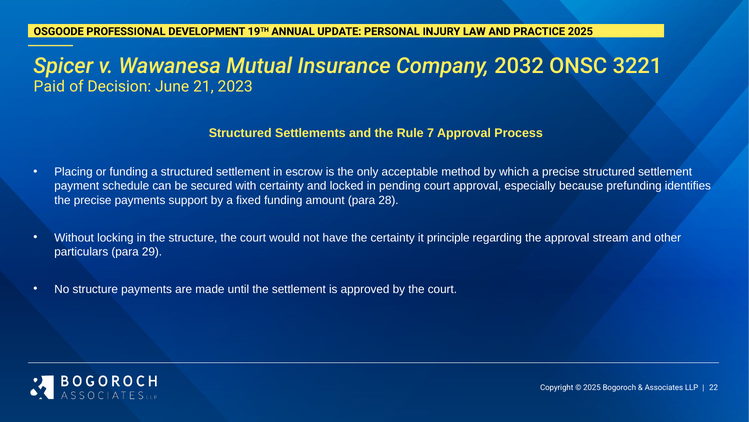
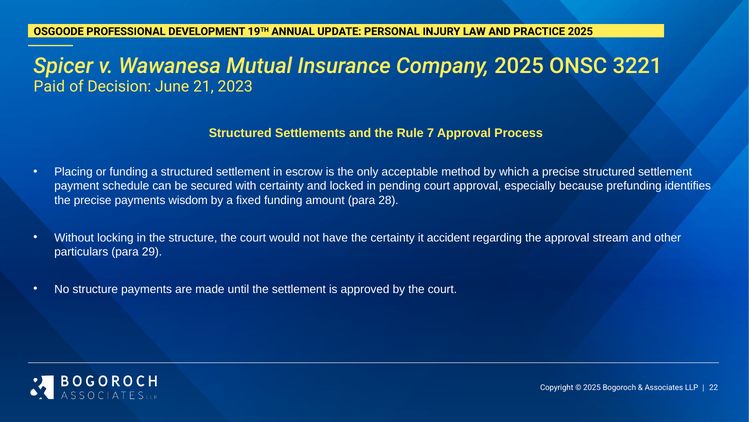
Company 2032: 2032 -> 2025
support: support -> wisdom
principle: principle -> accident
